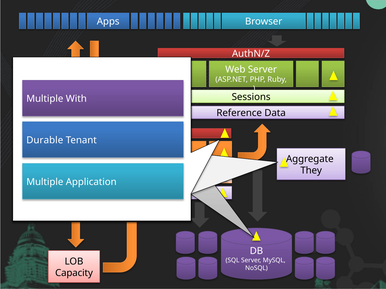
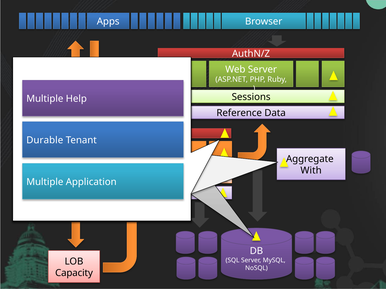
With: With -> Help
They: They -> With
